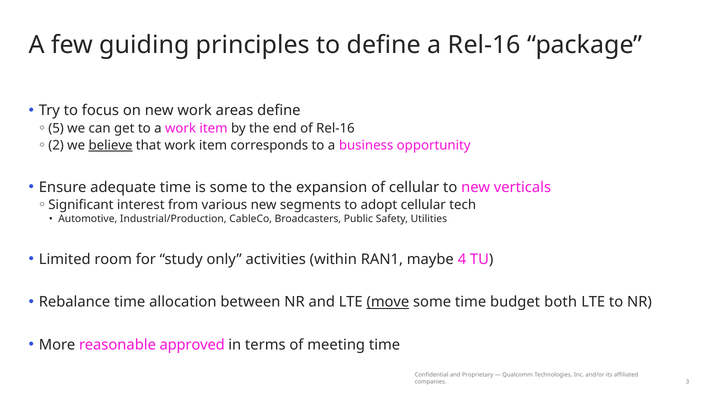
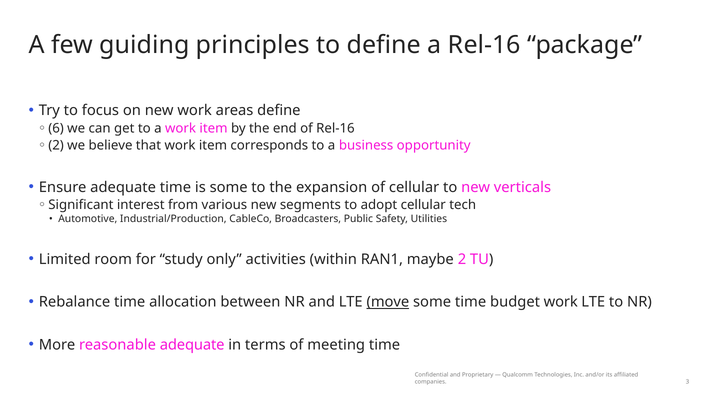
5: 5 -> 6
believe underline: present -> none
maybe 4: 4 -> 2
budget both: both -> work
reasonable approved: approved -> adequate
